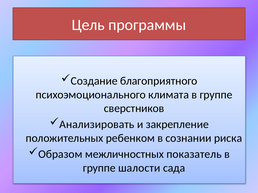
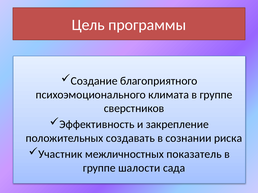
Анализировать: Анализировать -> Эффективность
ребенком: ребенком -> создавать
Образом: Образом -> Участник
